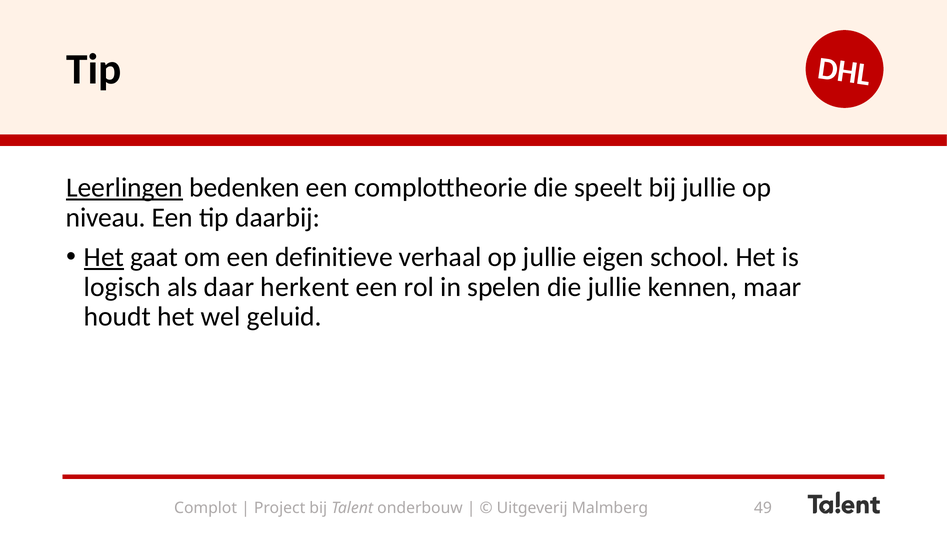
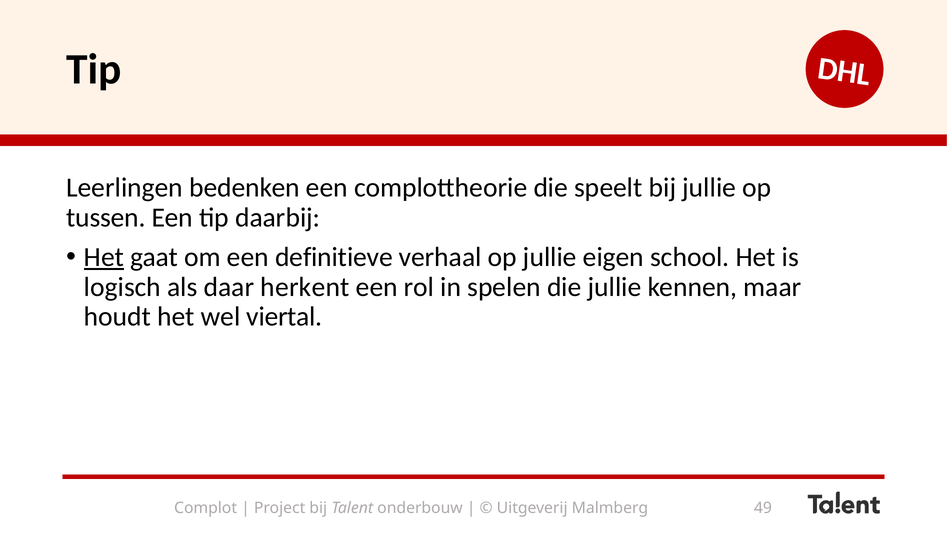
Leerlingen underline: present -> none
niveau: niveau -> tussen
geluid: geluid -> viertal
